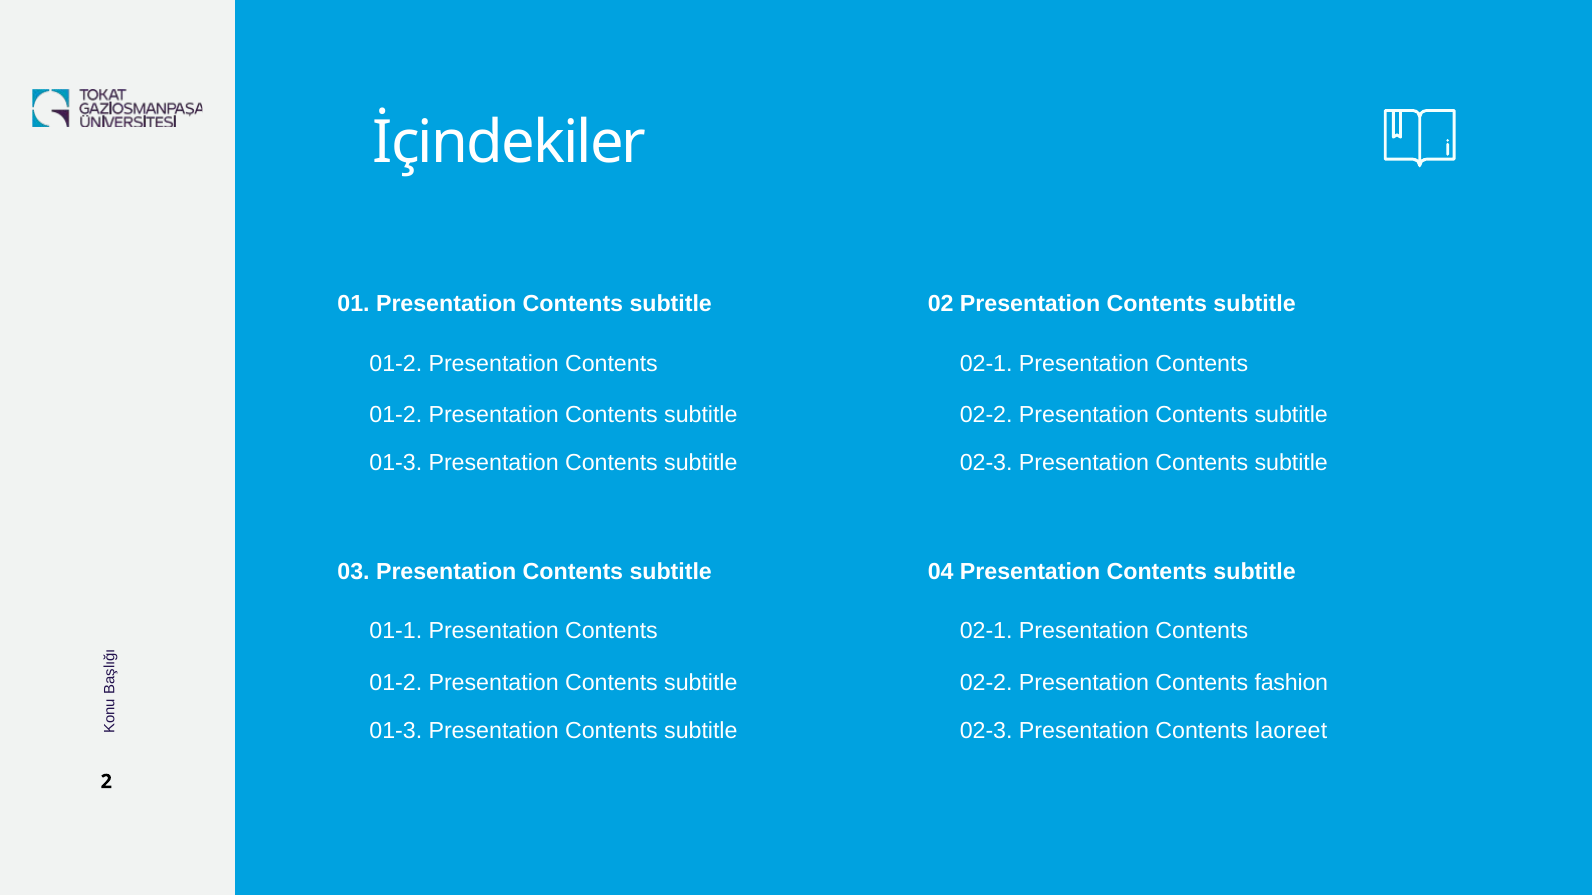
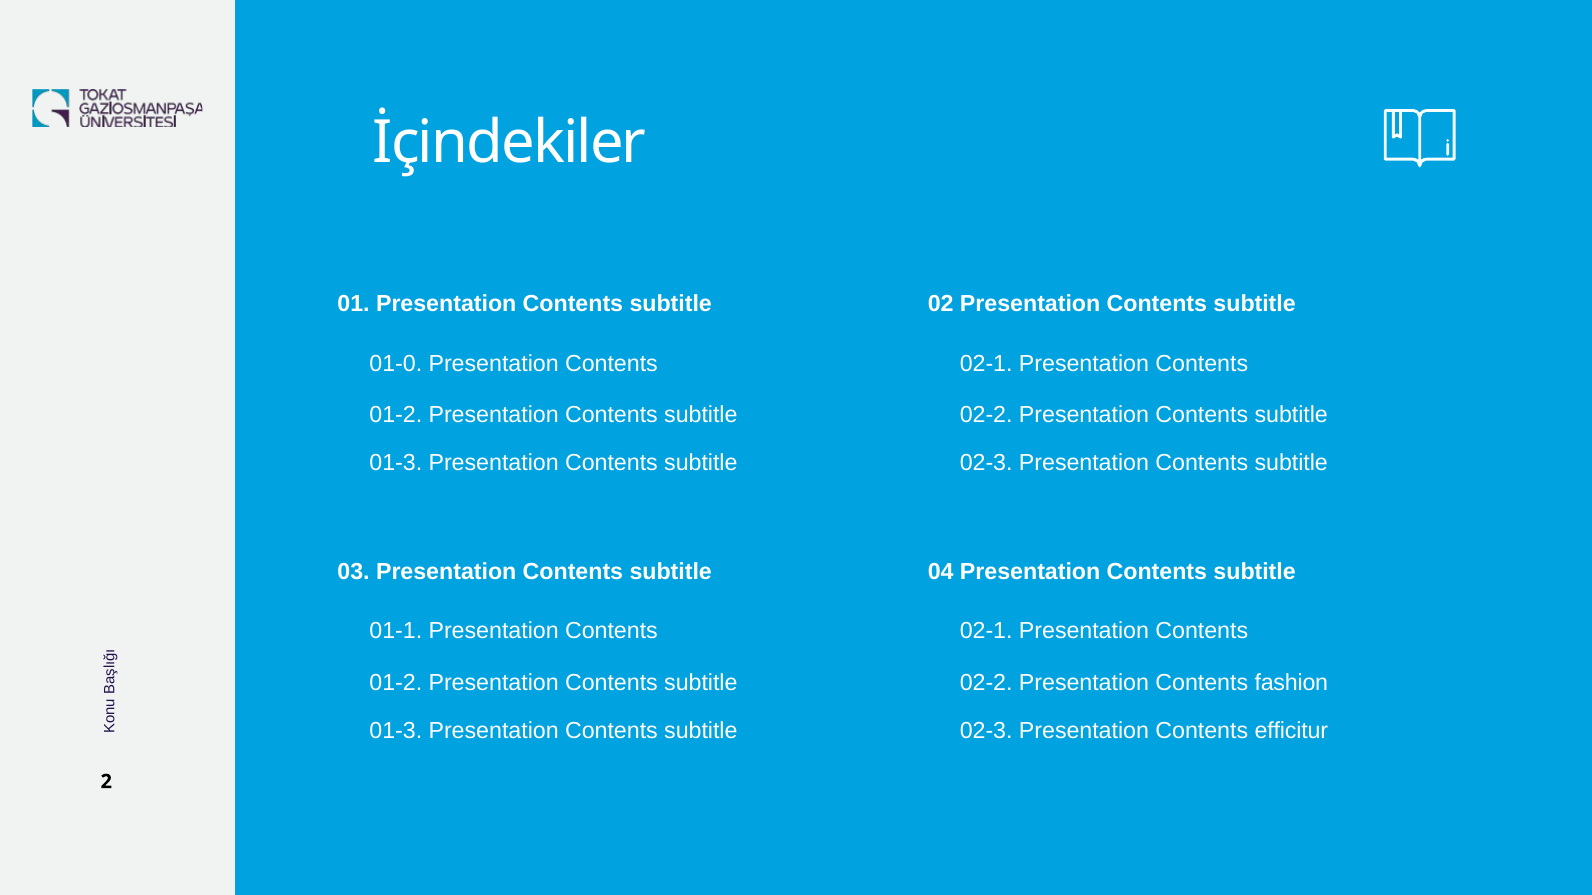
01-2 at (396, 364): 01-2 -> 01-0
laoreet: laoreet -> efficitur
